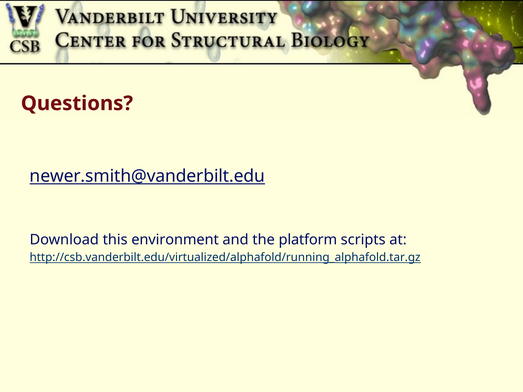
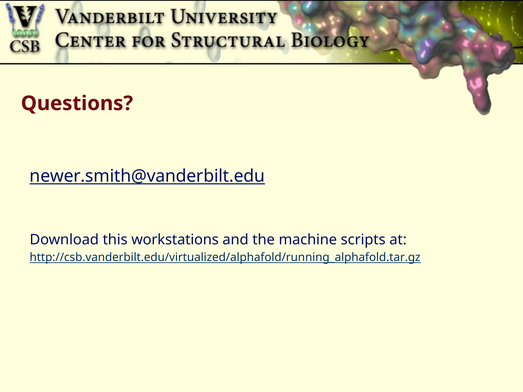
environment: environment -> workstations
platform: platform -> machine
